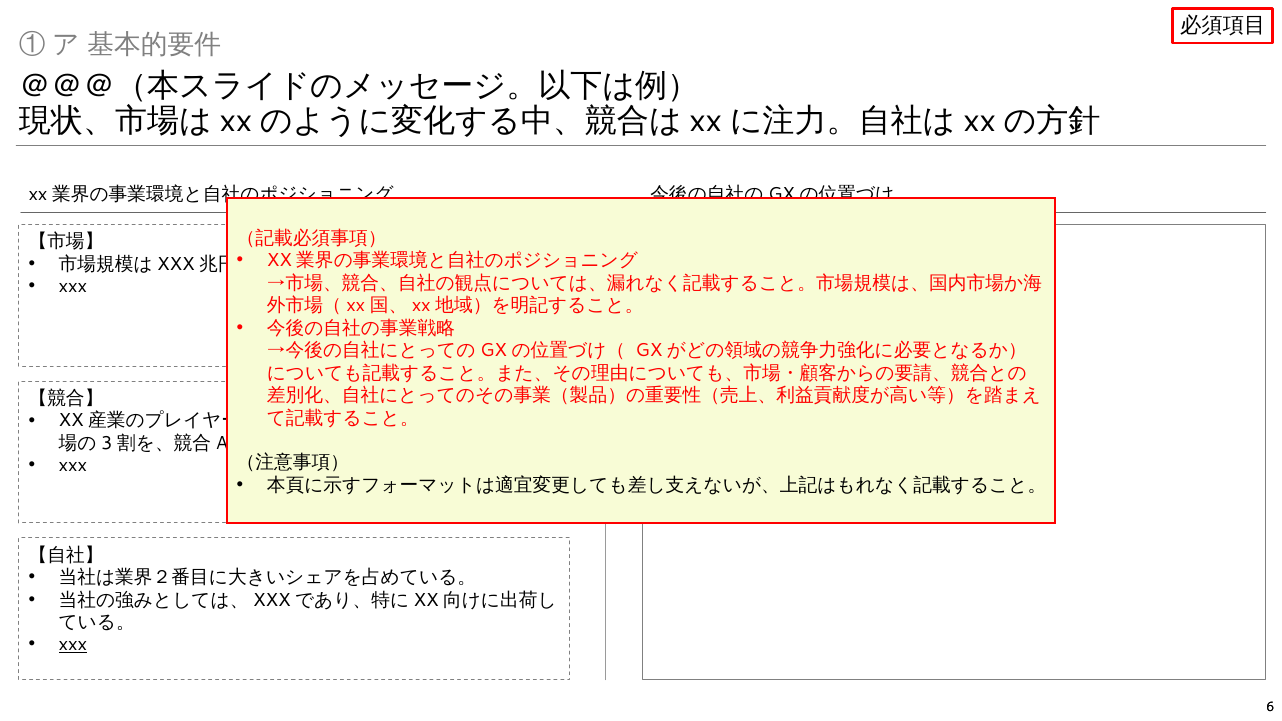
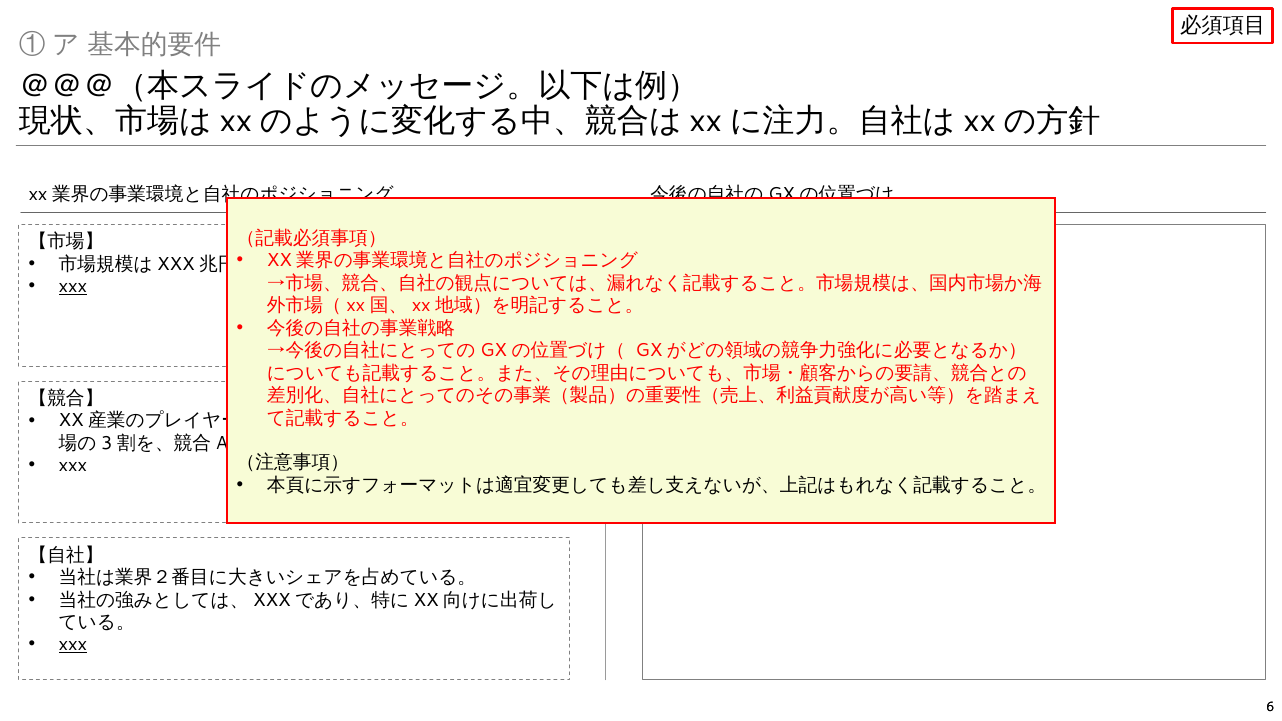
xxx at (73, 287) underline: none -> present
